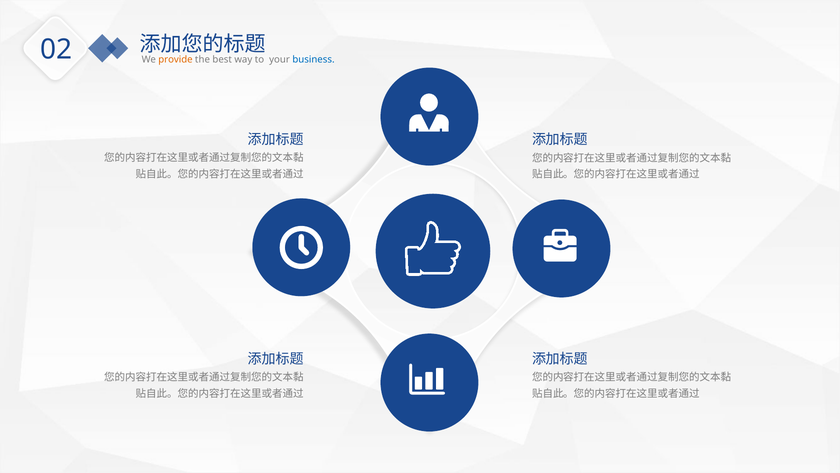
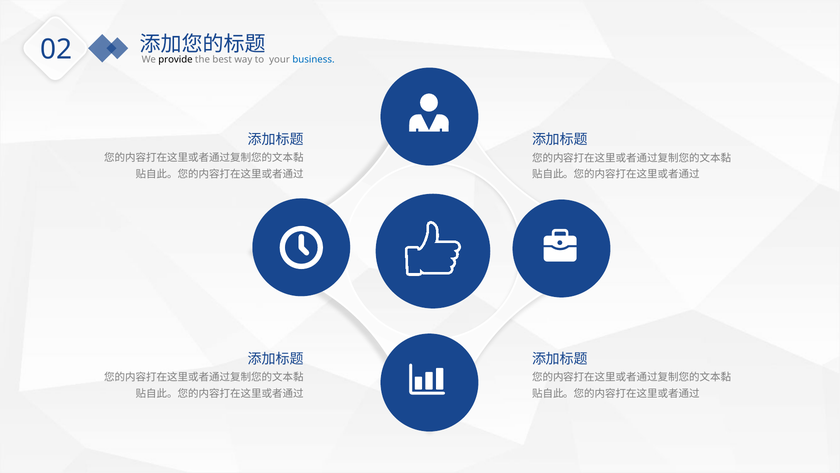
provide colour: orange -> black
